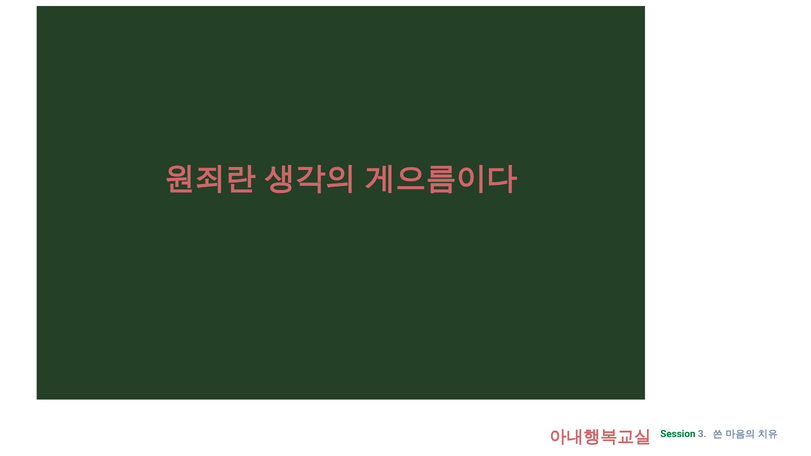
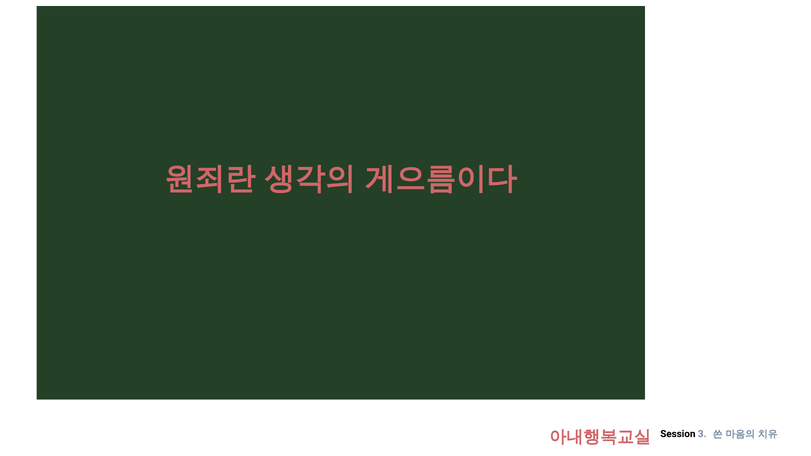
Session colour: green -> black
